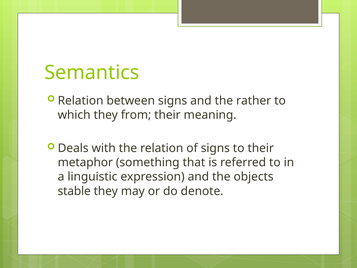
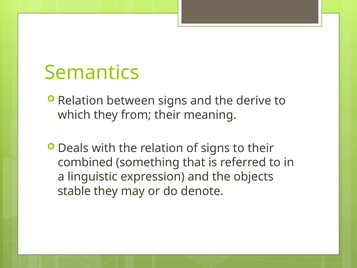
rather: rather -> derive
metaphor: metaphor -> combined
